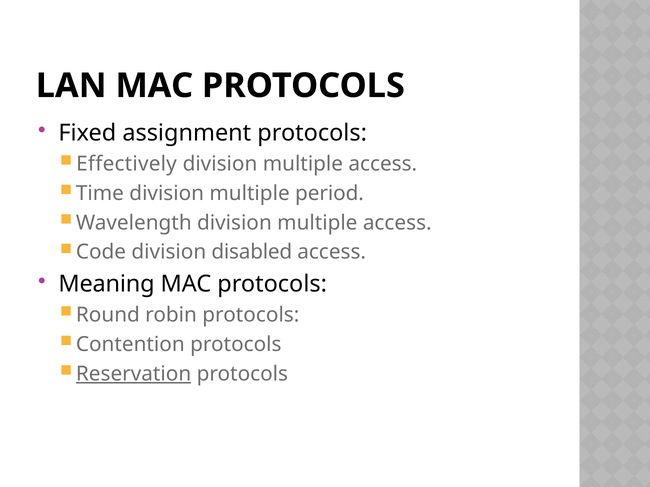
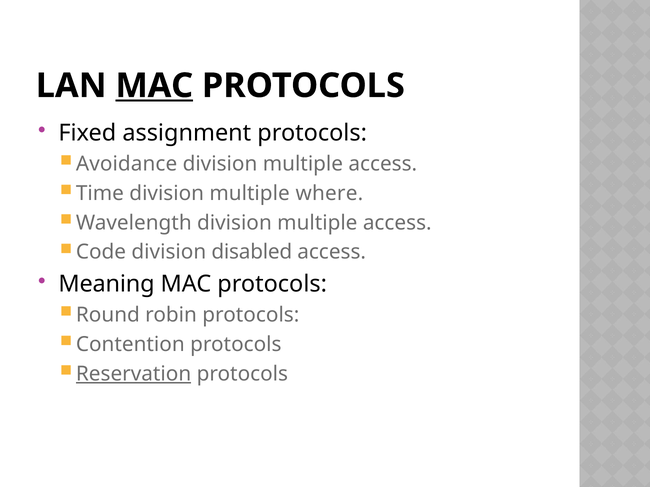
MAC at (154, 86) underline: none -> present
Effectively: Effectively -> Avoidance
period: period -> where
